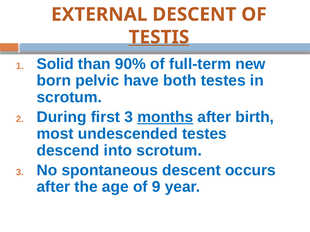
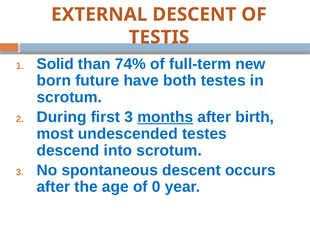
TESTIS underline: present -> none
90%: 90% -> 74%
pelvic: pelvic -> future
9: 9 -> 0
